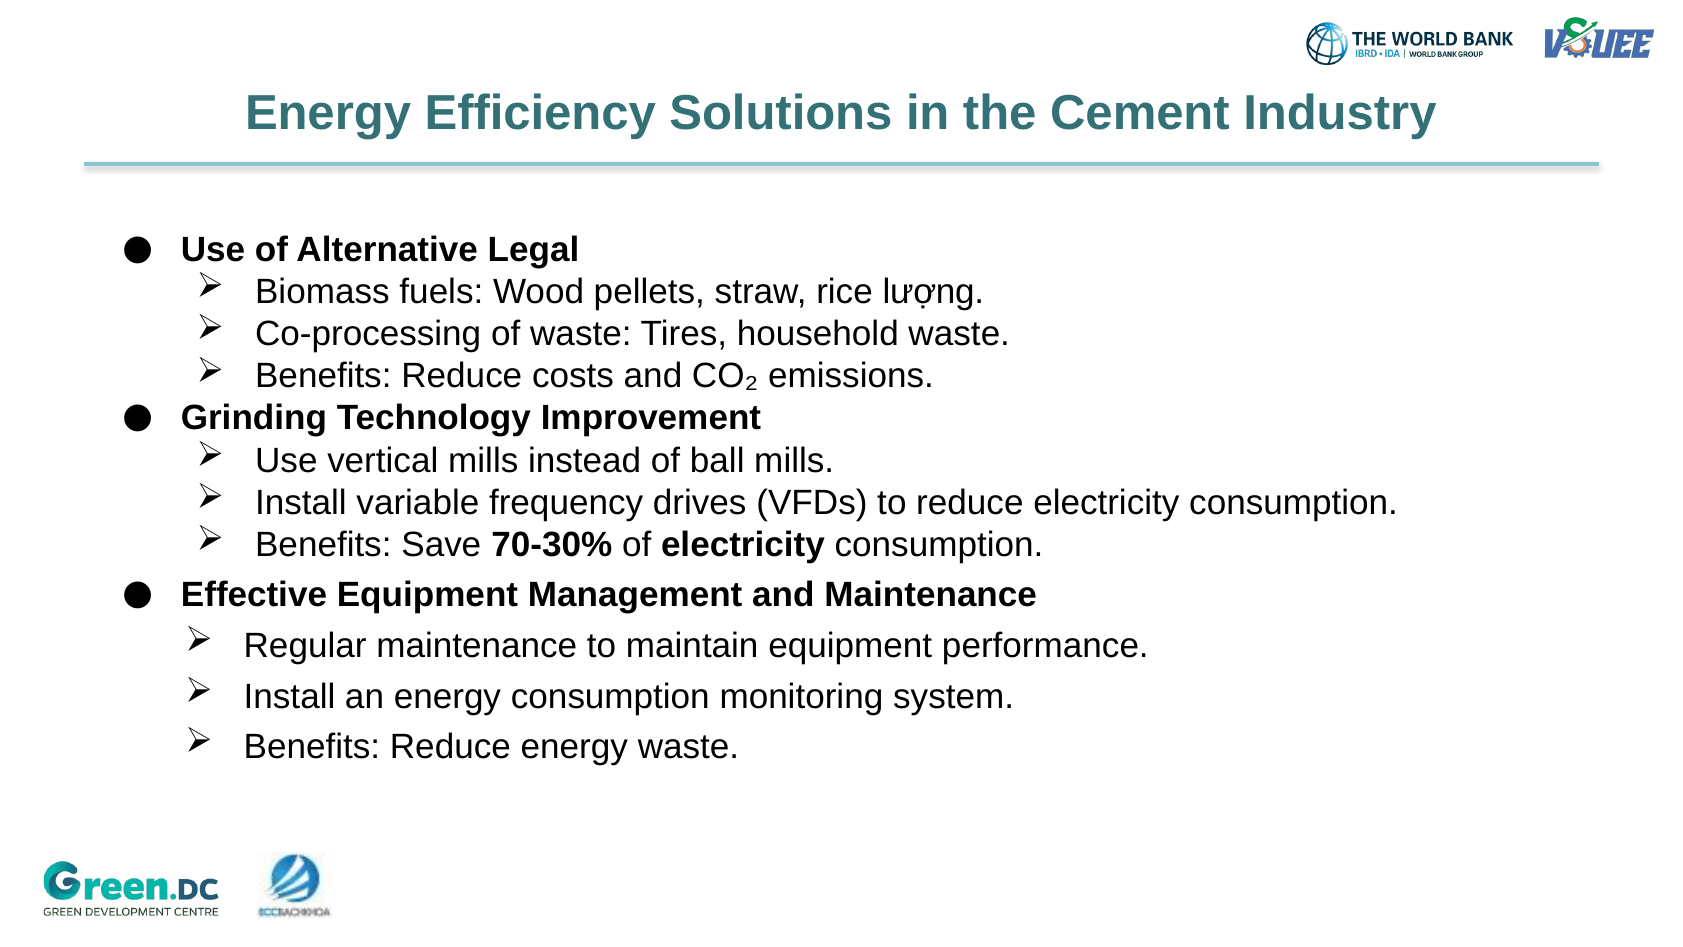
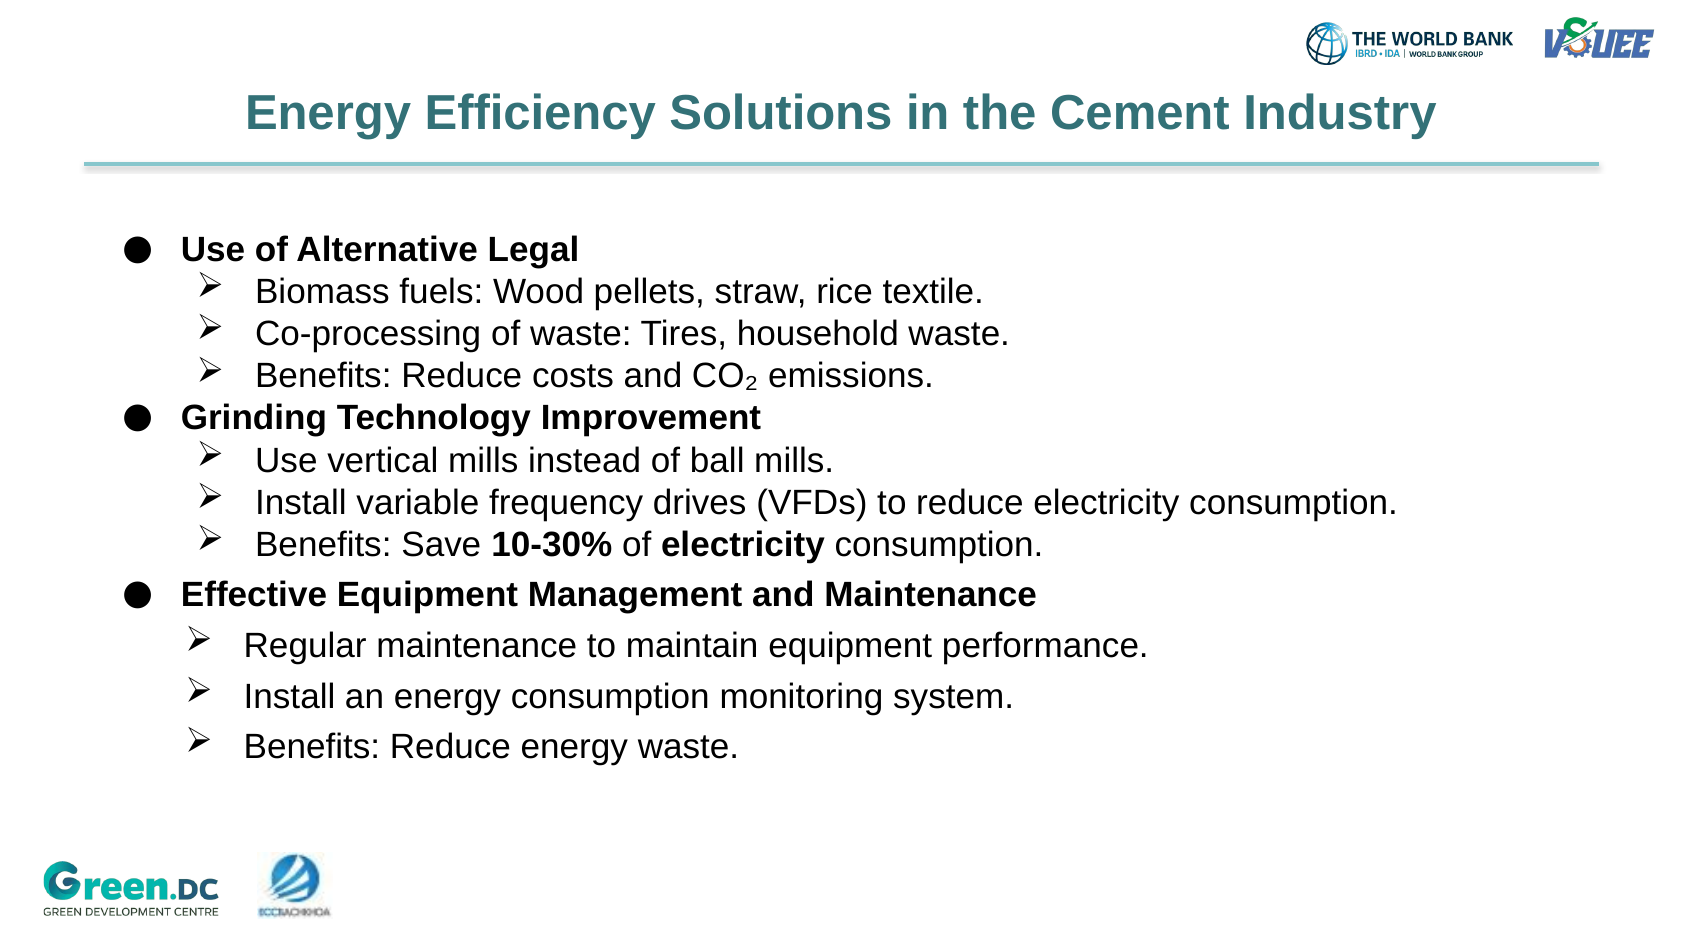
lượng: lượng -> textile
70-30%: 70-30% -> 10-30%
